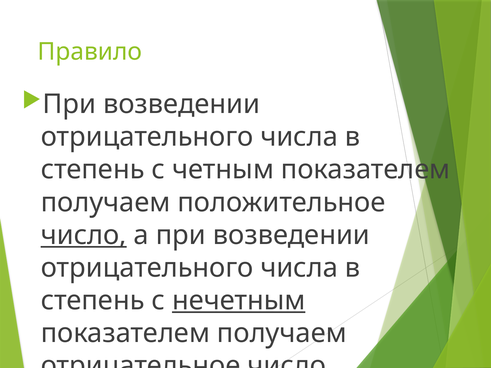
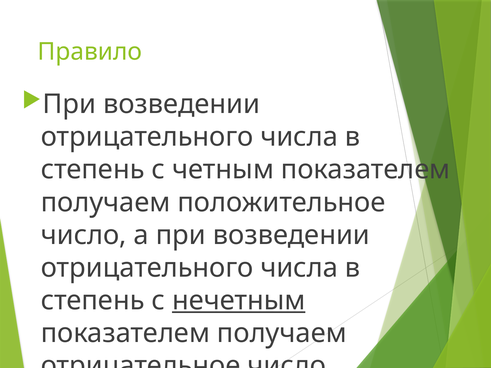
число at (84, 235) underline: present -> none
